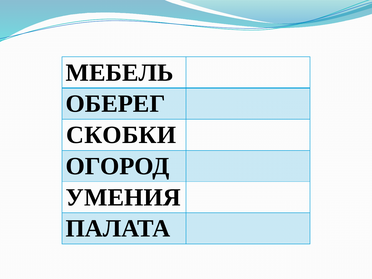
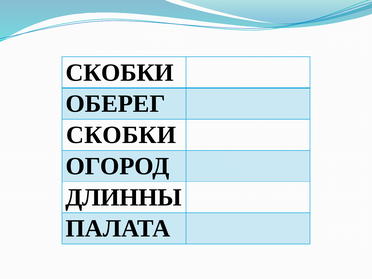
МЕБЕЛЬ at (120, 73): МЕБЕЛЬ -> СКОБКИ
УМЕНИЯ: УМЕНИЯ -> ДЛИННЫ
